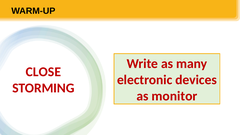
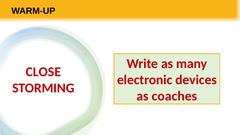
monitor: monitor -> coaches
